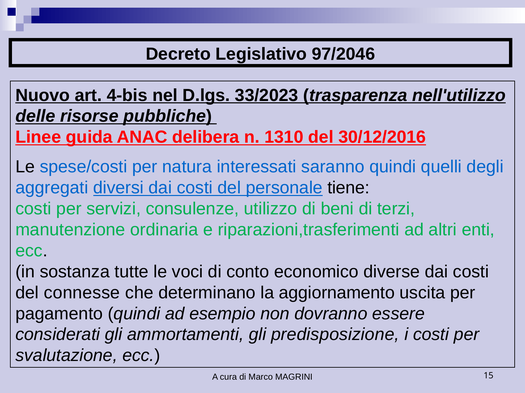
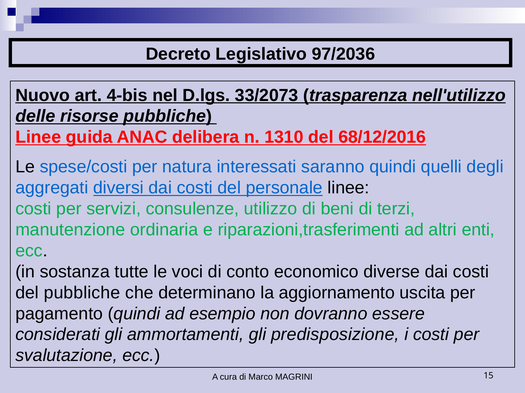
97/2046: 97/2046 -> 97/2036
33/2023: 33/2023 -> 33/2073
30/12/2016: 30/12/2016 -> 68/12/2016
personale tiene: tiene -> linee
del connesse: connesse -> pubbliche
